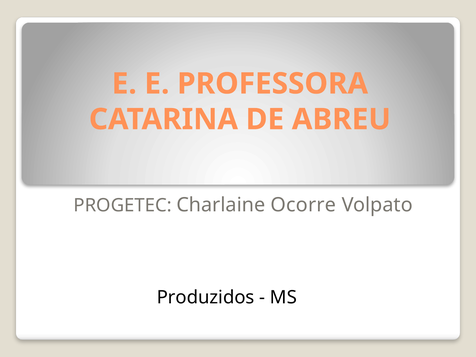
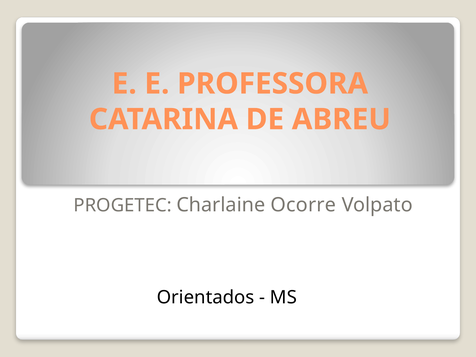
Produzidos: Produzidos -> Orientados
